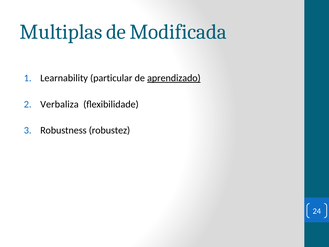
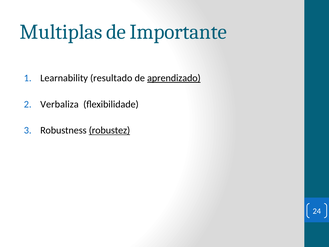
Modificada: Modificada -> Importante
particular: particular -> resultado
robustez underline: none -> present
